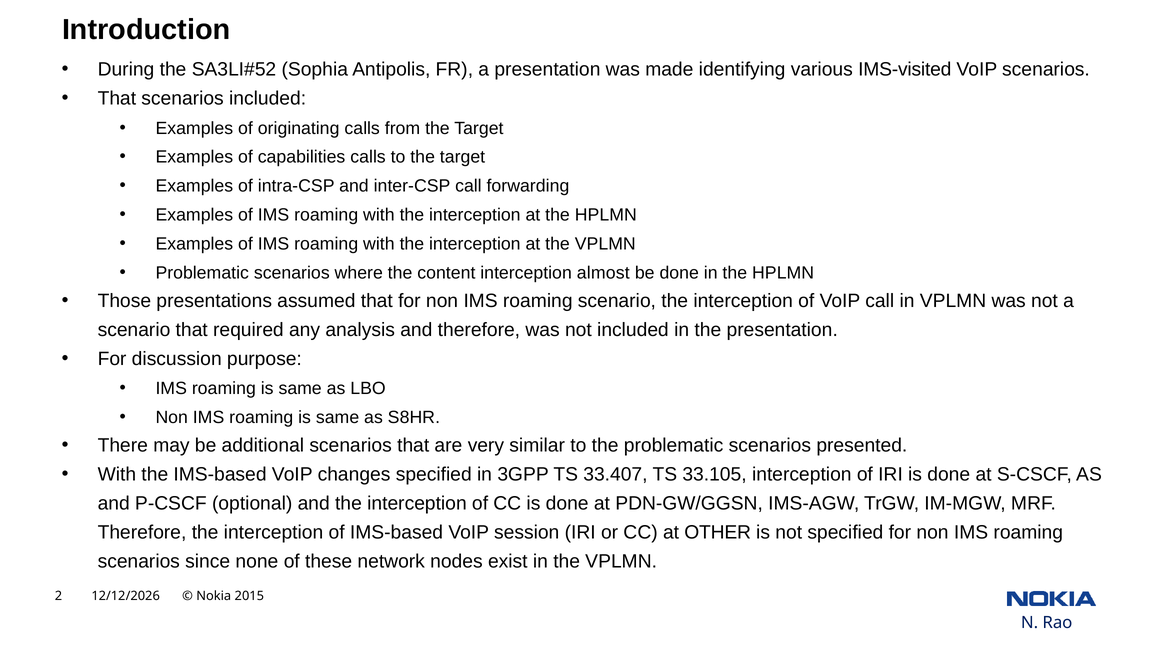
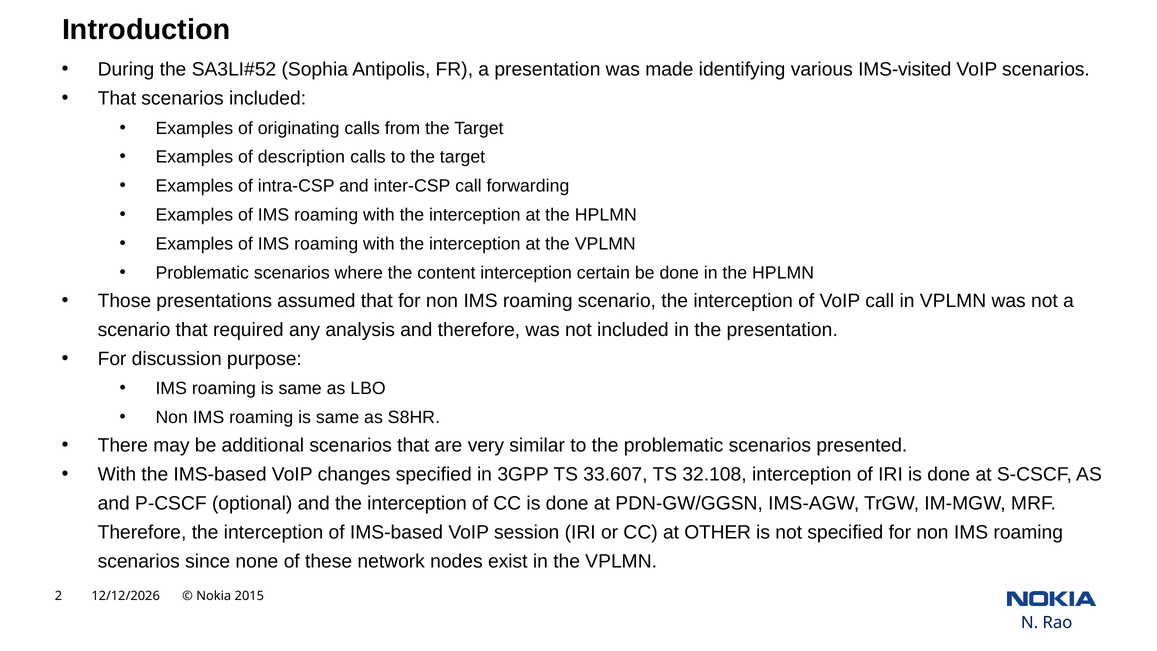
capabilities: capabilities -> description
almost: almost -> certain
33.407: 33.407 -> 33.607
33.105: 33.105 -> 32.108
